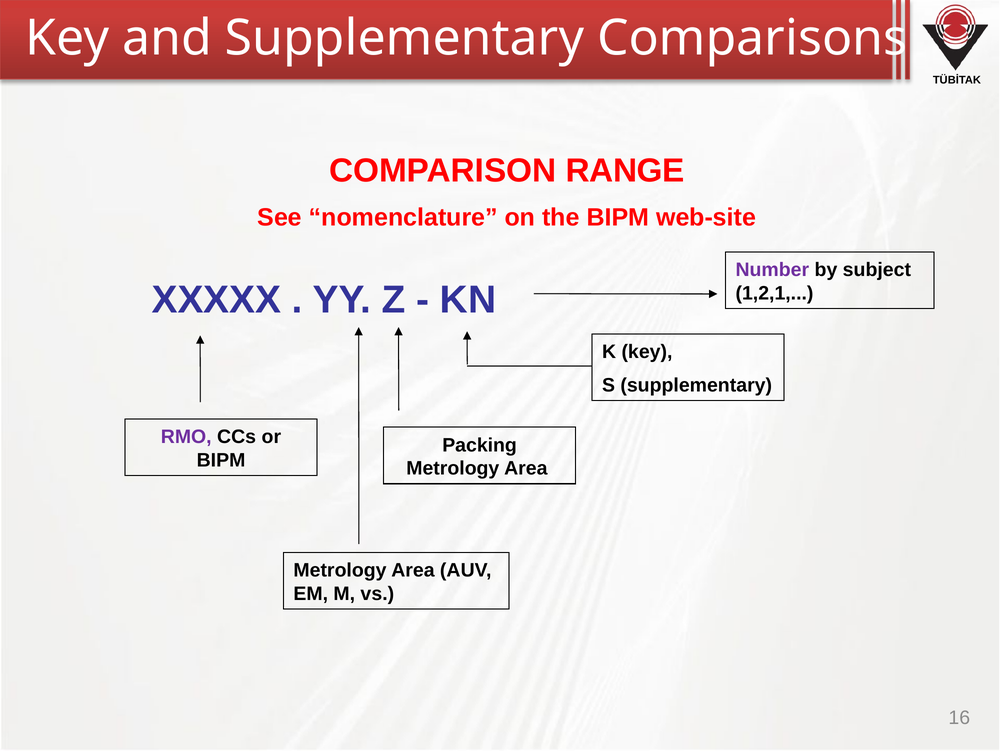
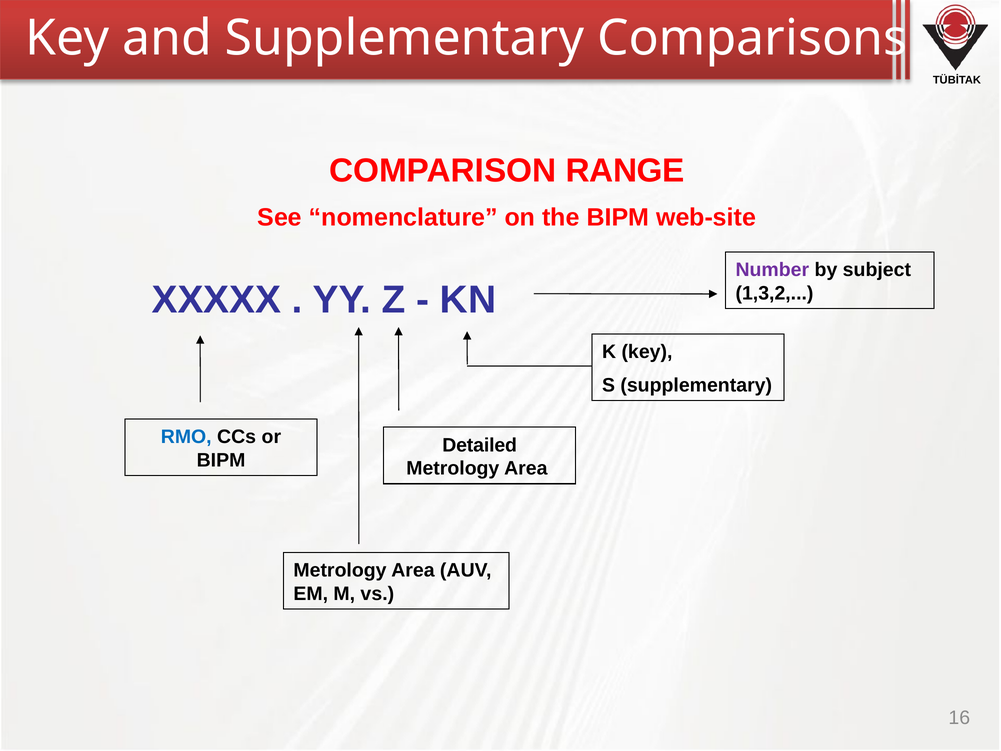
1,2,1: 1,2,1 -> 1,3,2
RMO colour: purple -> blue
Packing: Packing -> Detailed
